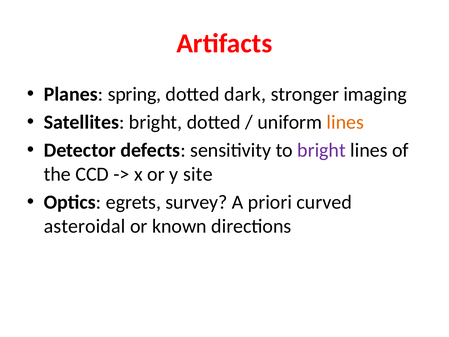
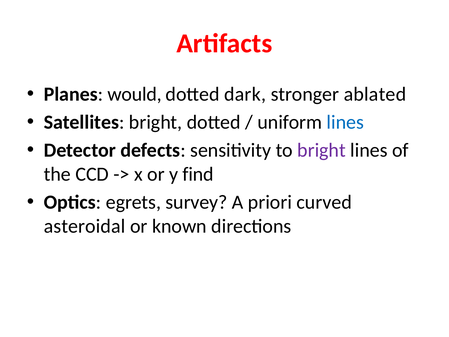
spring: spring -> would
imaging: imaging -> ablated
lines at (345, 122) colour: orange -> blue
site: site -> find
